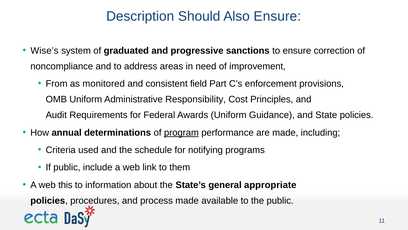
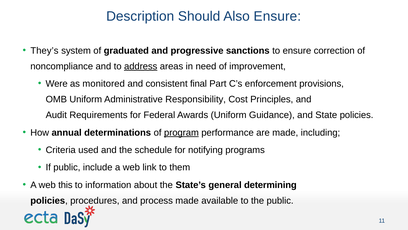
Wise’s: Wise’s -> They’s
address underline: none -> present
From: From -> Were
field: field -> final
appropriate: appropriate -> determining
